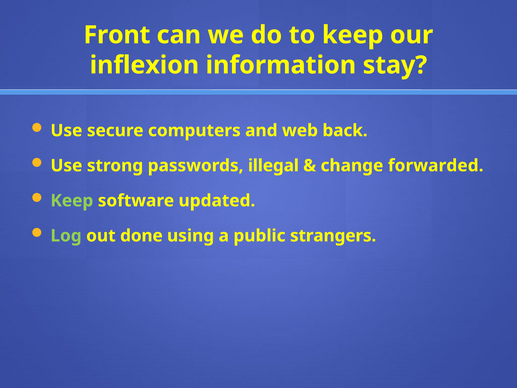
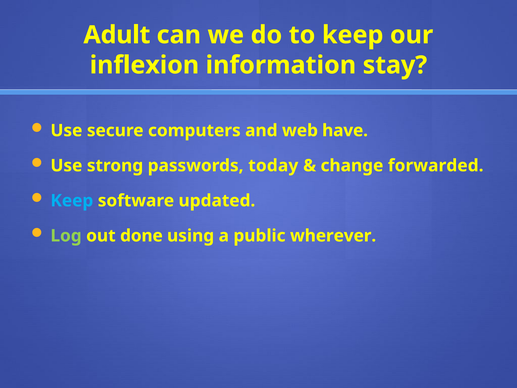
Front: Front -> Adult
back: back -> have
illegal: illegal -> today
Keep at (72, 201) colour: light green -> light blue
strangers: strangers -> wherever
